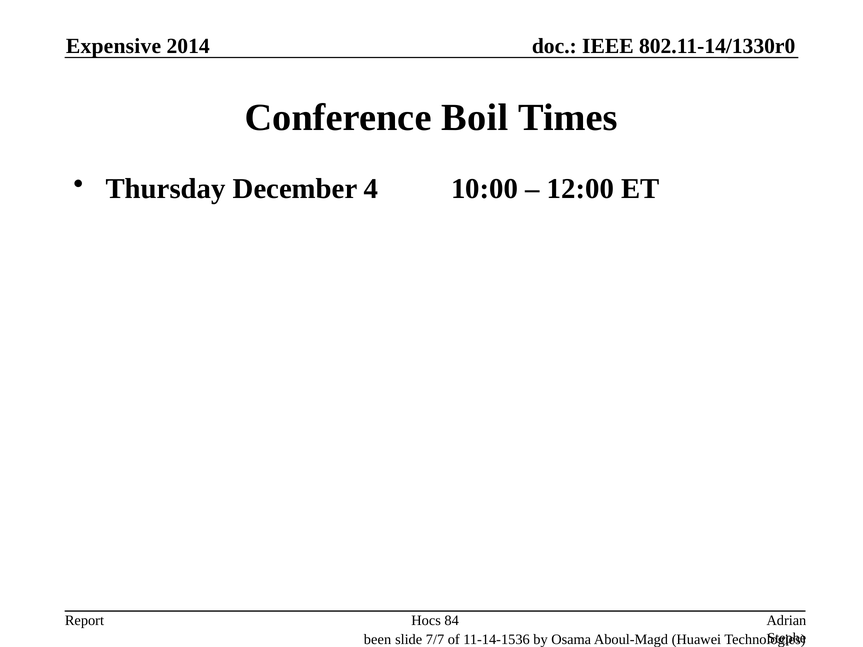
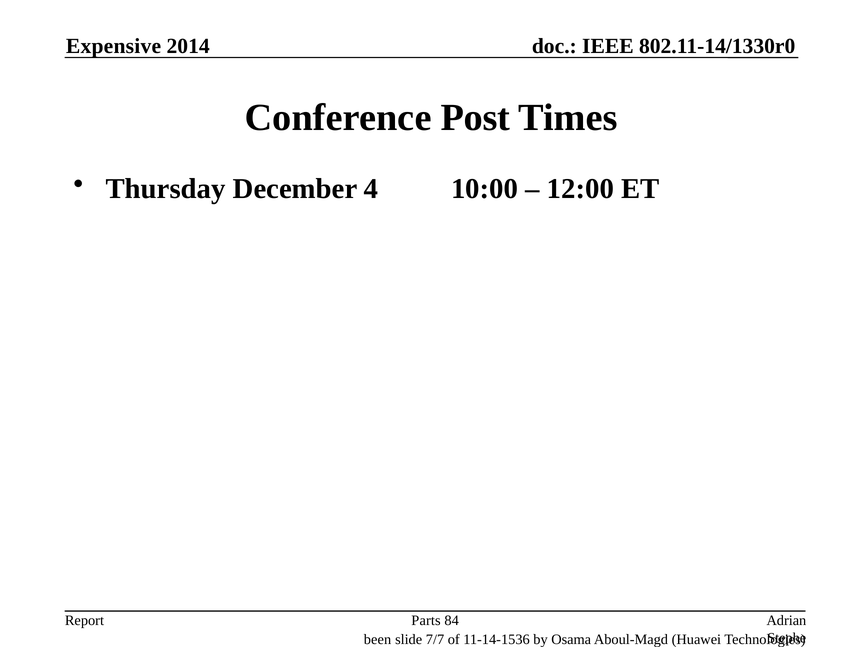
Boil: Boil -> Post
Hocs: Hocs -> Parts
